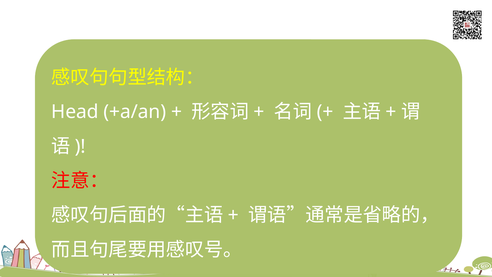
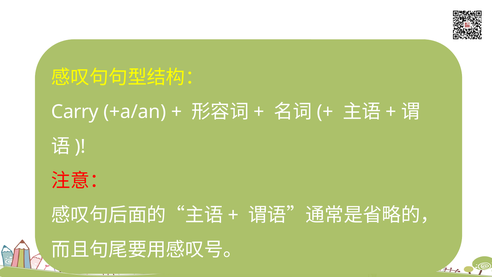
Head: Head -> Carry
